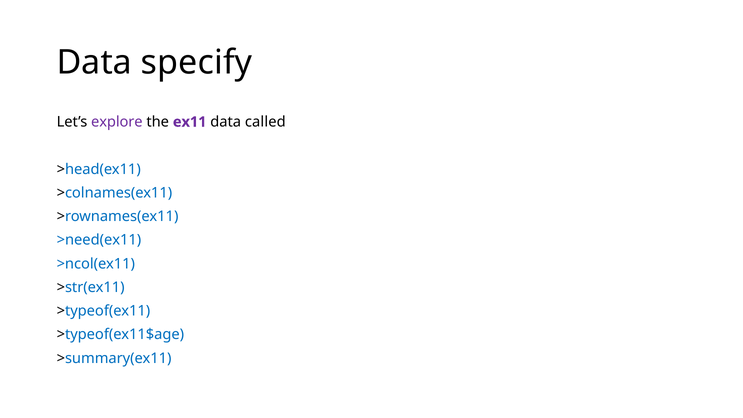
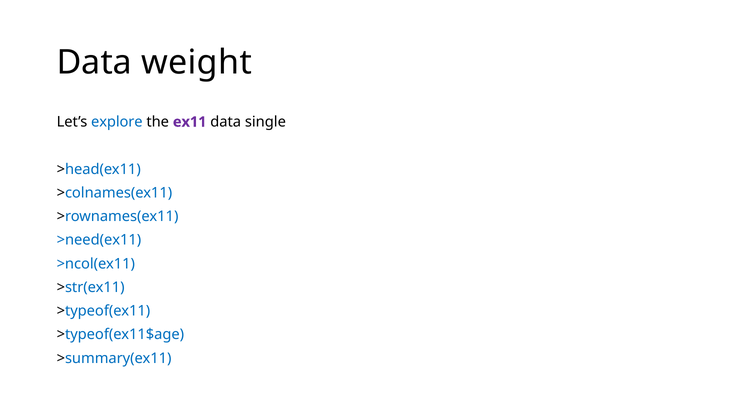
specify: specify -> weight
explore colour: purple -> blue
called: called -> single
